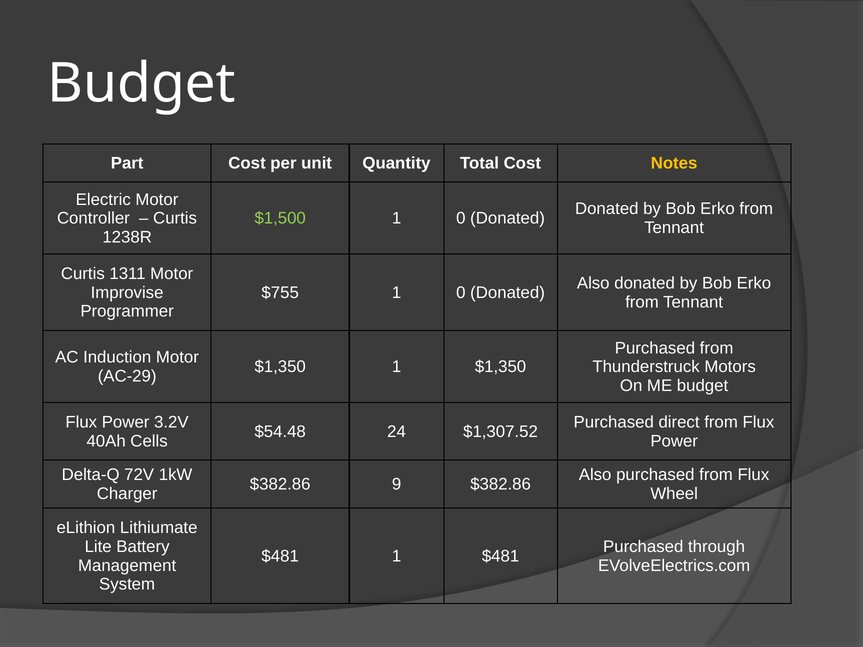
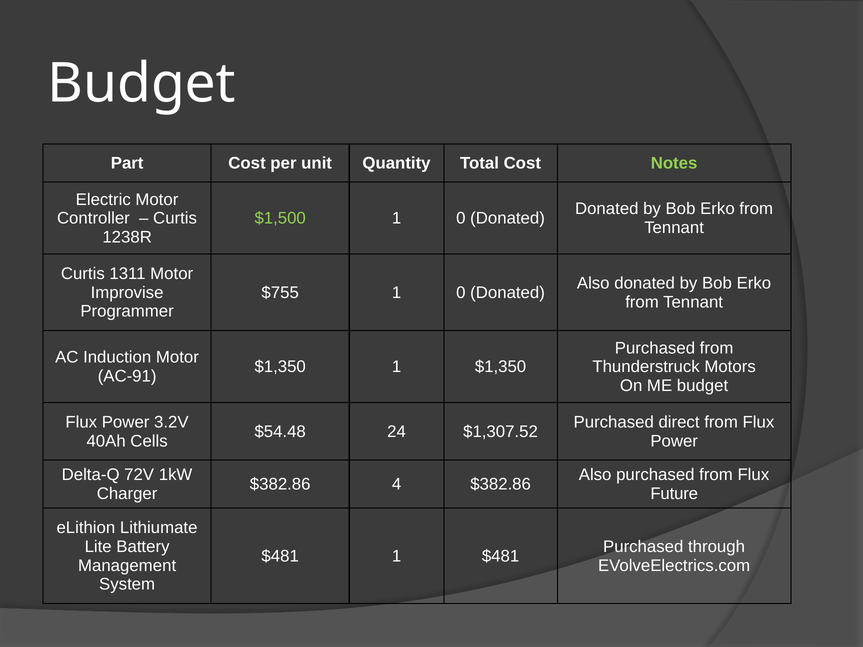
Notes colour: yellow -> light green
AC-29: AC-29 -> AC-91
9: 9 -> 4
Wheel: Wheel -> Future
